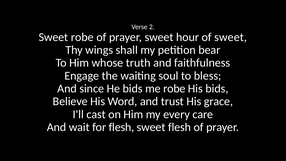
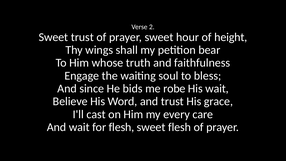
Sweet robe: robe -> trust
of sweet: sweet -> height
His bids: bids -> wait
